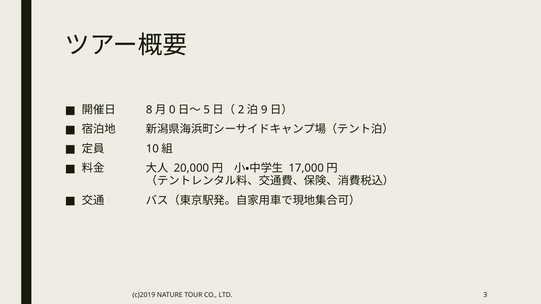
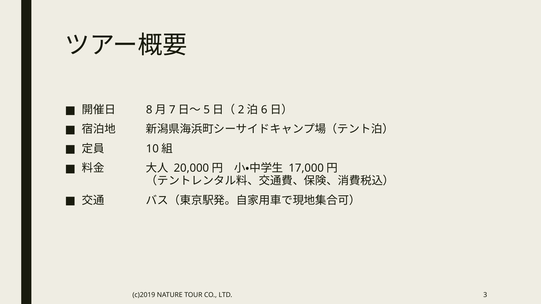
0: 0 -> 7
9: 9 -> 6
